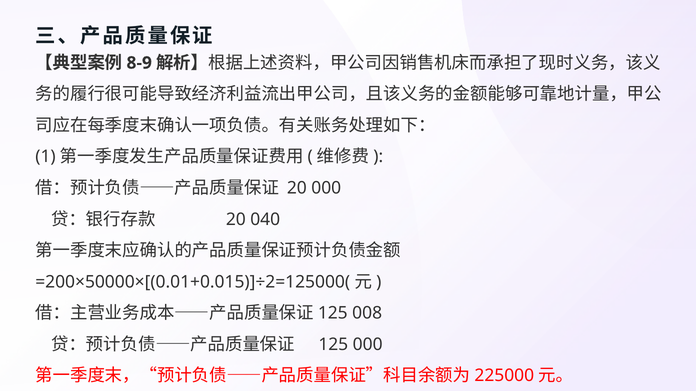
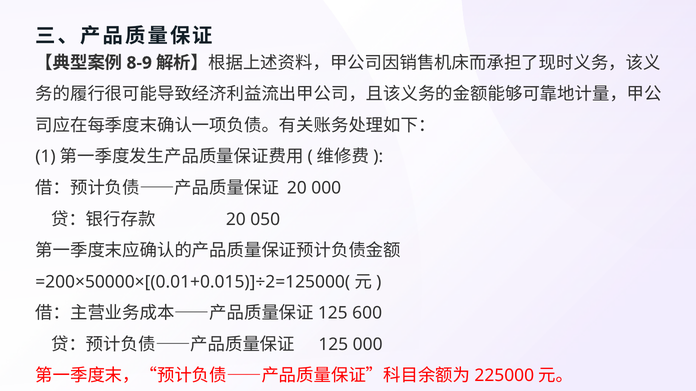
040: 040 -> 050
008: 008 -> 600
